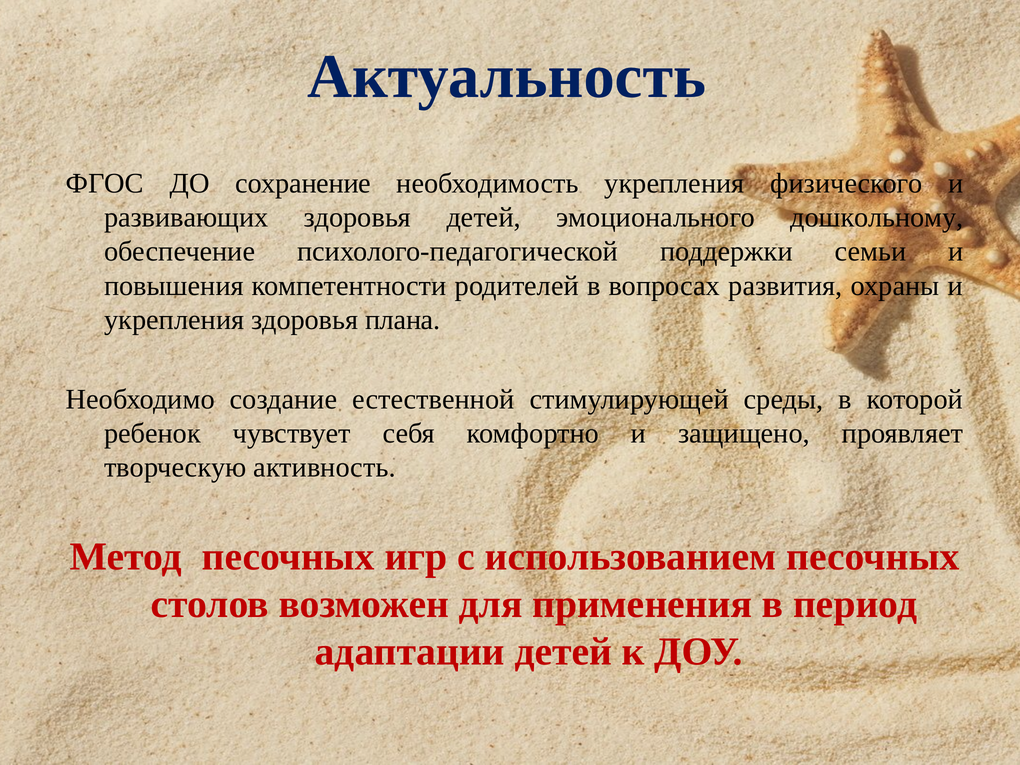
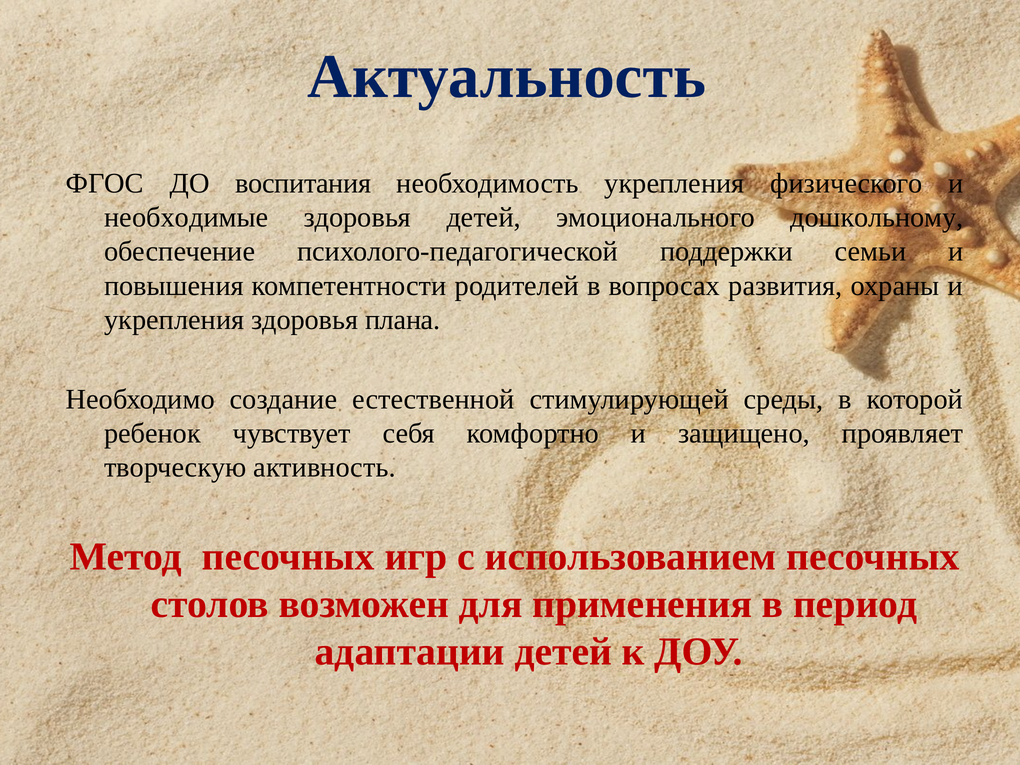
сохранение: сохранение -> воспитания
развивающих: развивающих -> необходимые
